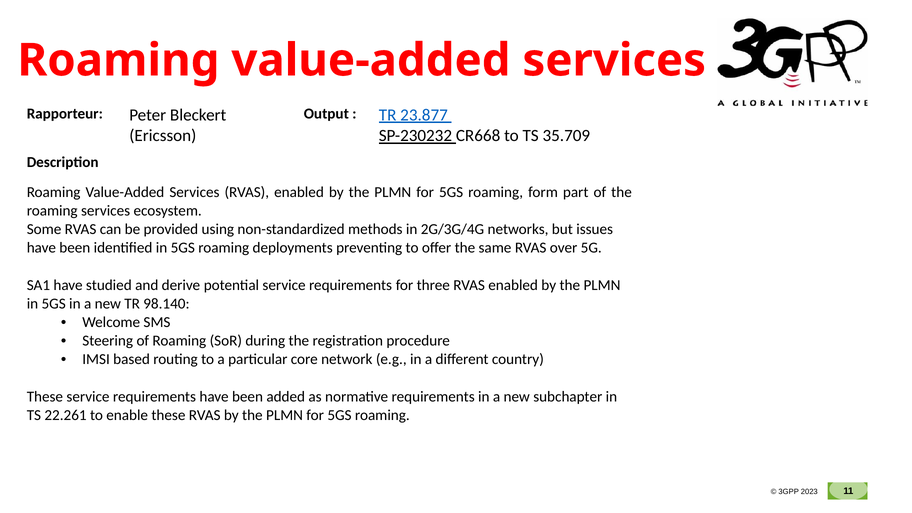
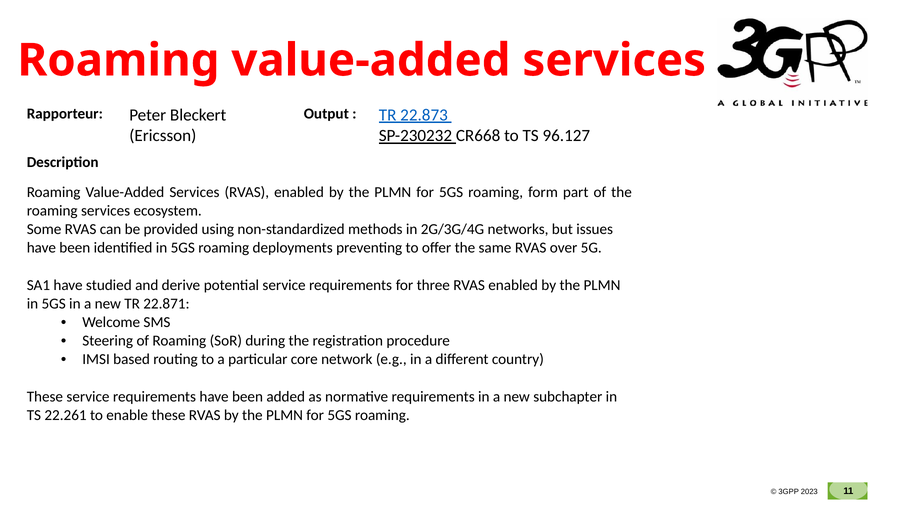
23.877: 23.877 -> 22.873
35.709: 35.709 -> 96.127
98.140: 98.140 -> 22.871
